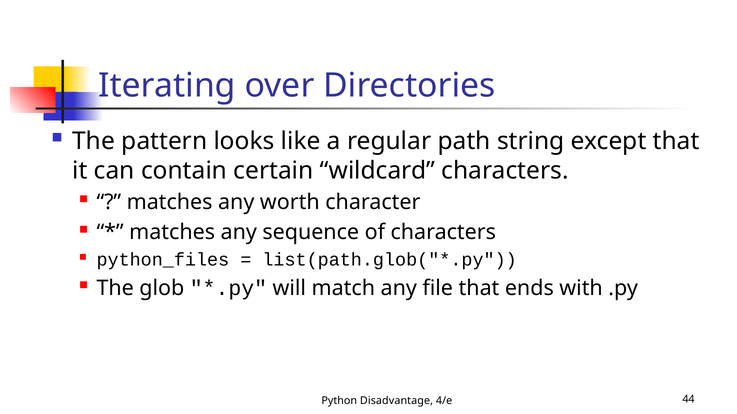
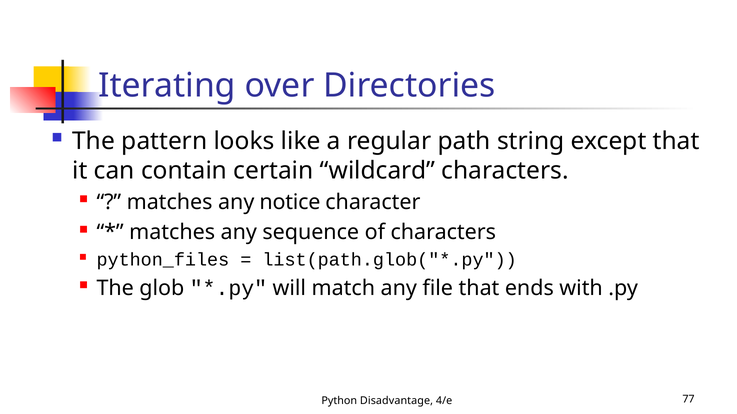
worth: worth -> notice
44: 44 -> 77
